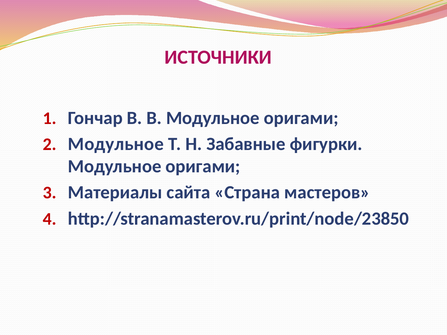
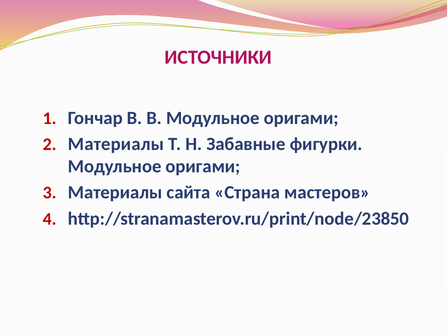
Модульное at (116, 144): Модульное -> Материалы
